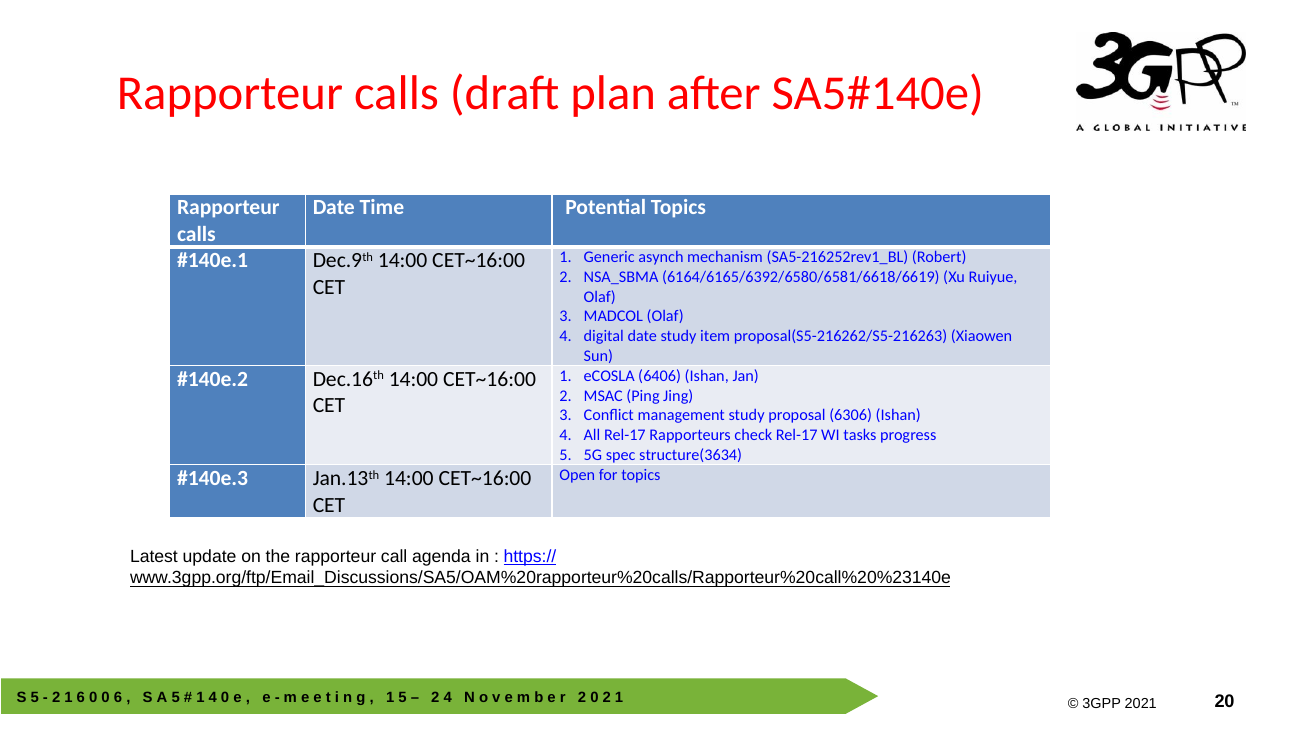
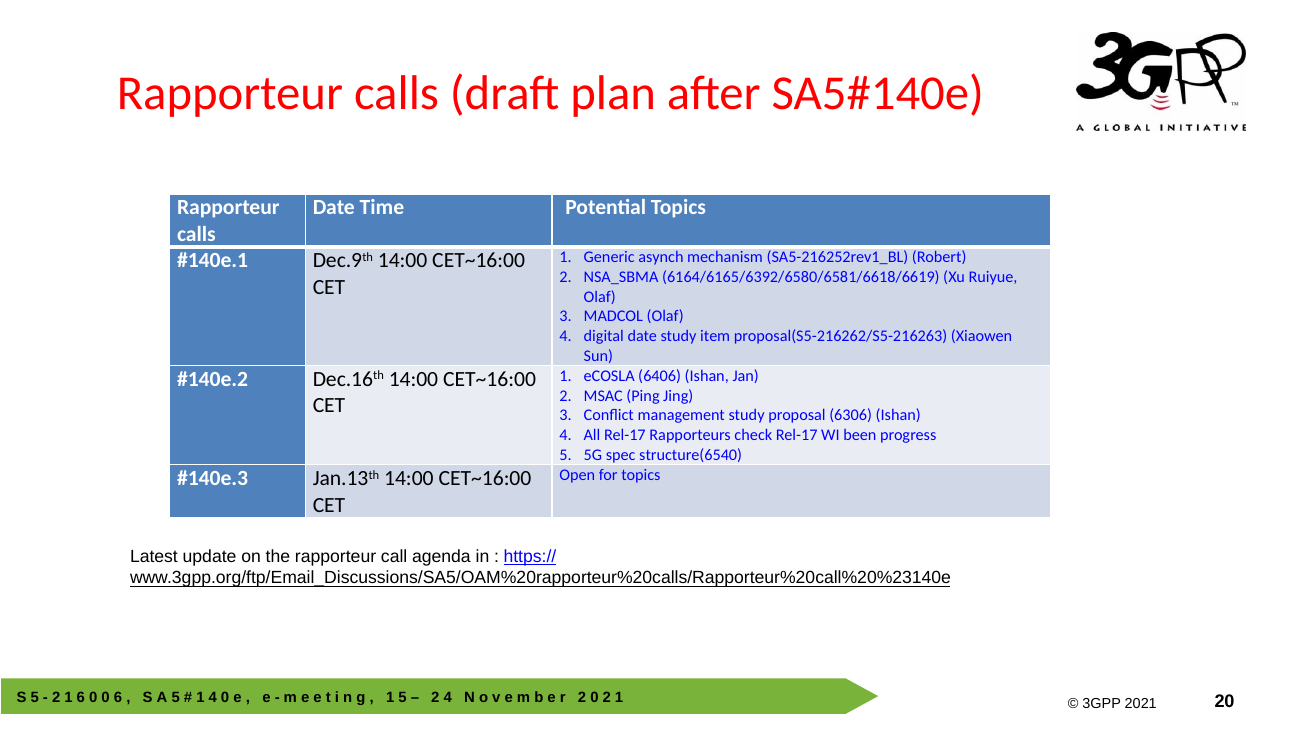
tasks: tasks -> been
structure(3634: structure(3634 -> structure(6540
